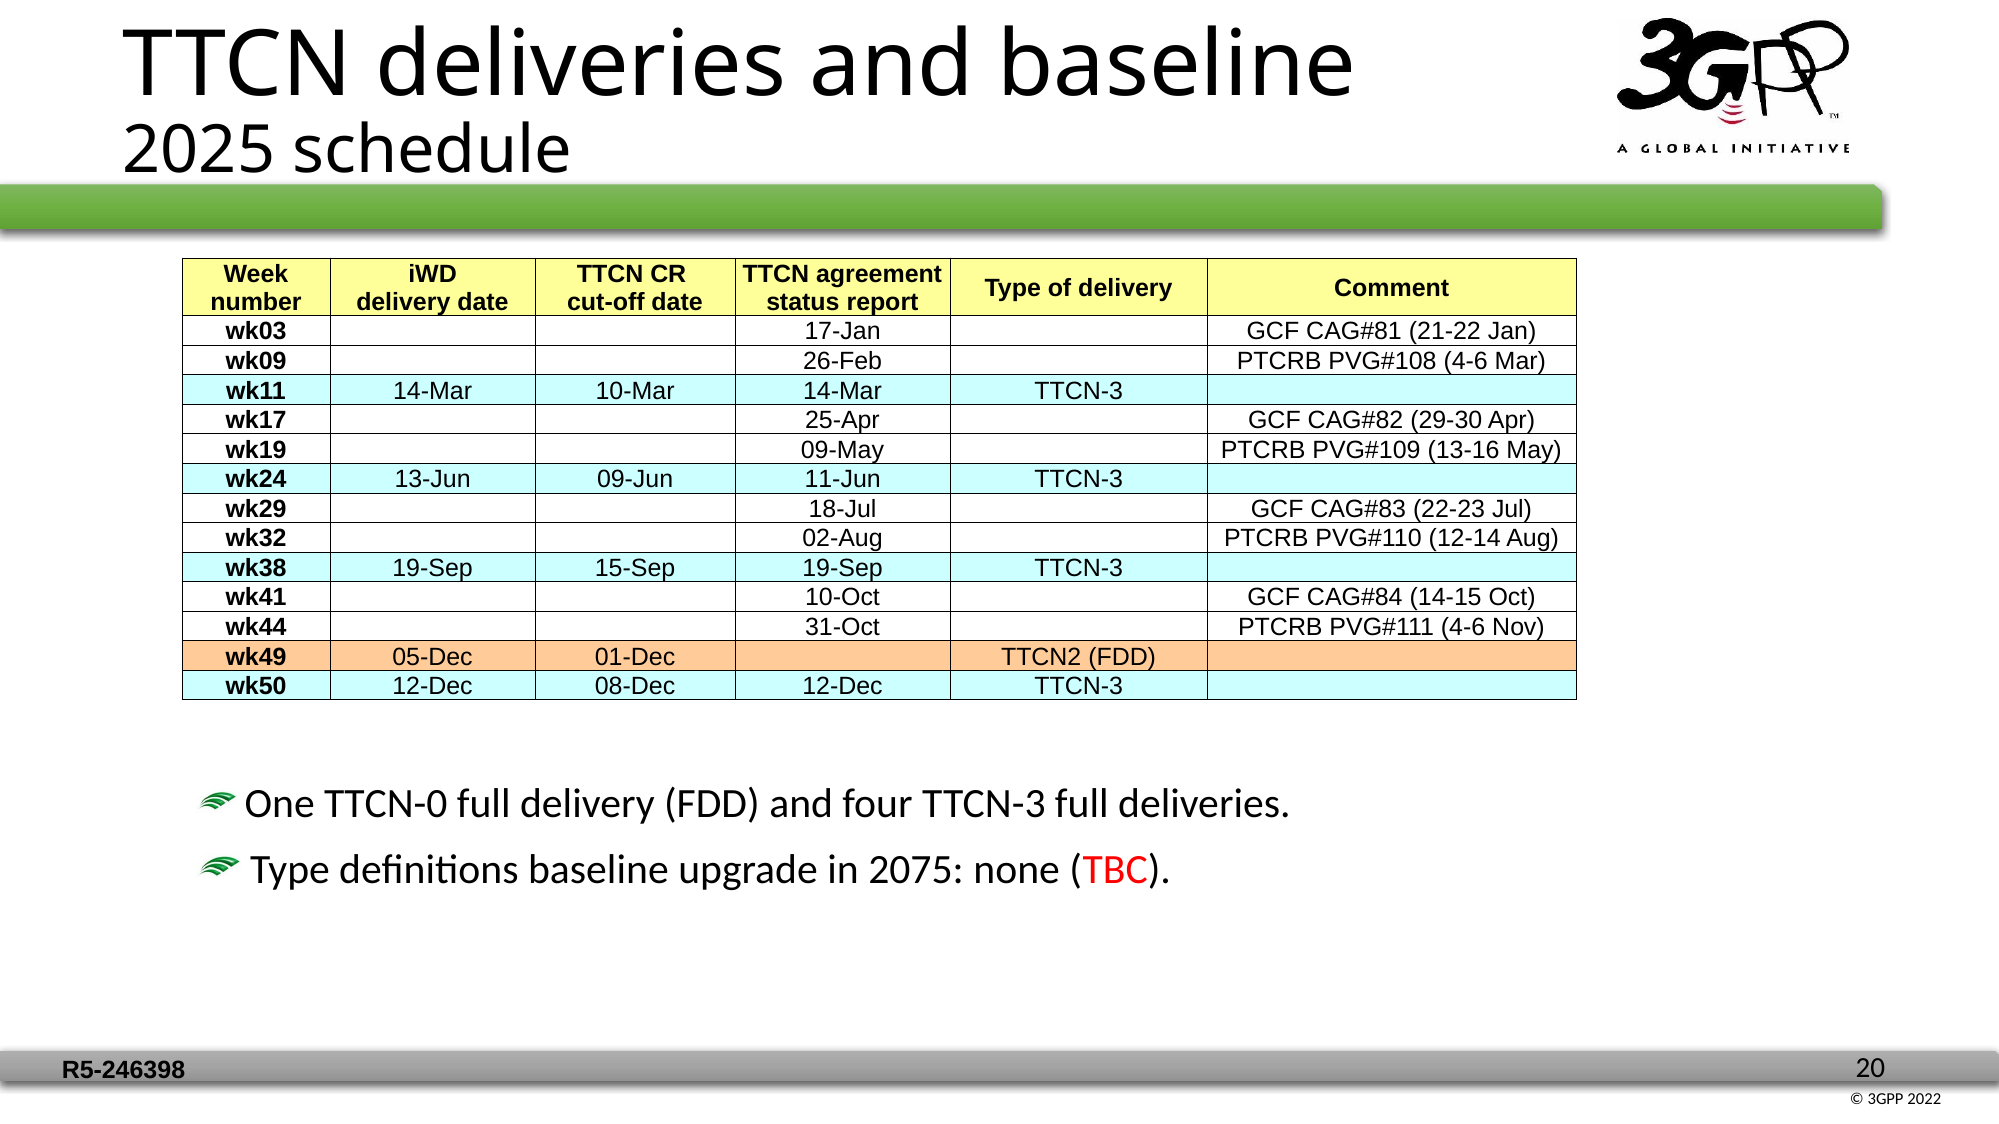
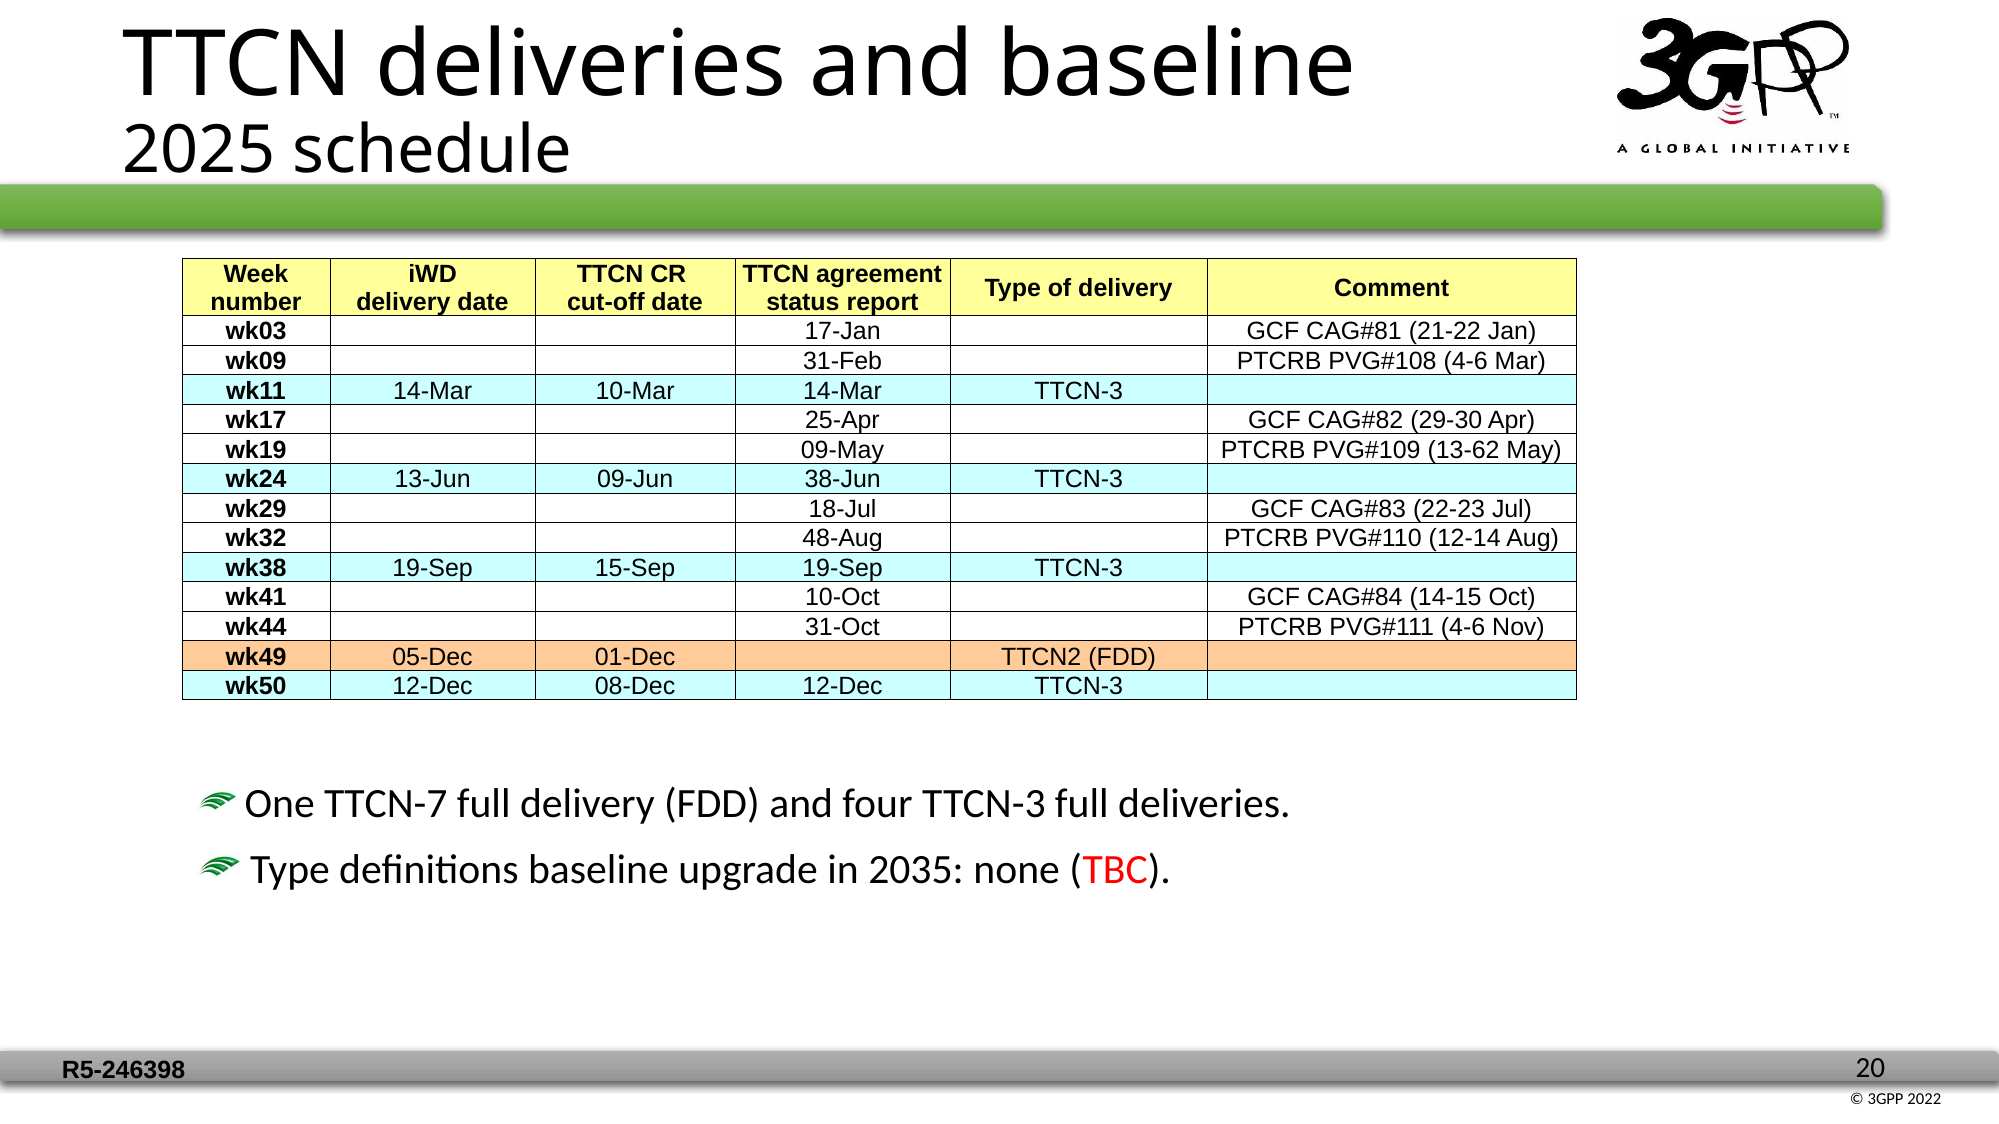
26-Feb: 26-Feb -> 31-Feb
13-16: 13-16 -> 13-62
11-Jun: 11-Jun -> 38-Jun
02-Aug: 02-Aug -> 48-Aug
TTCN-0: TTCN-0 -> TTCN-7
2075: 2075 -> 2035
